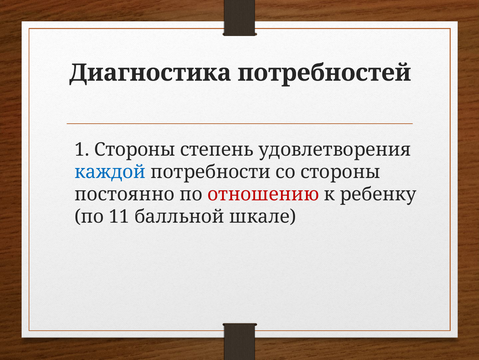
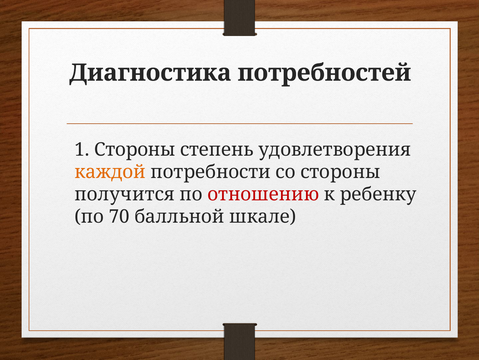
каждой colour: blue -> orange
постоянно: постоянно -> получится
11: 11 -> 70
